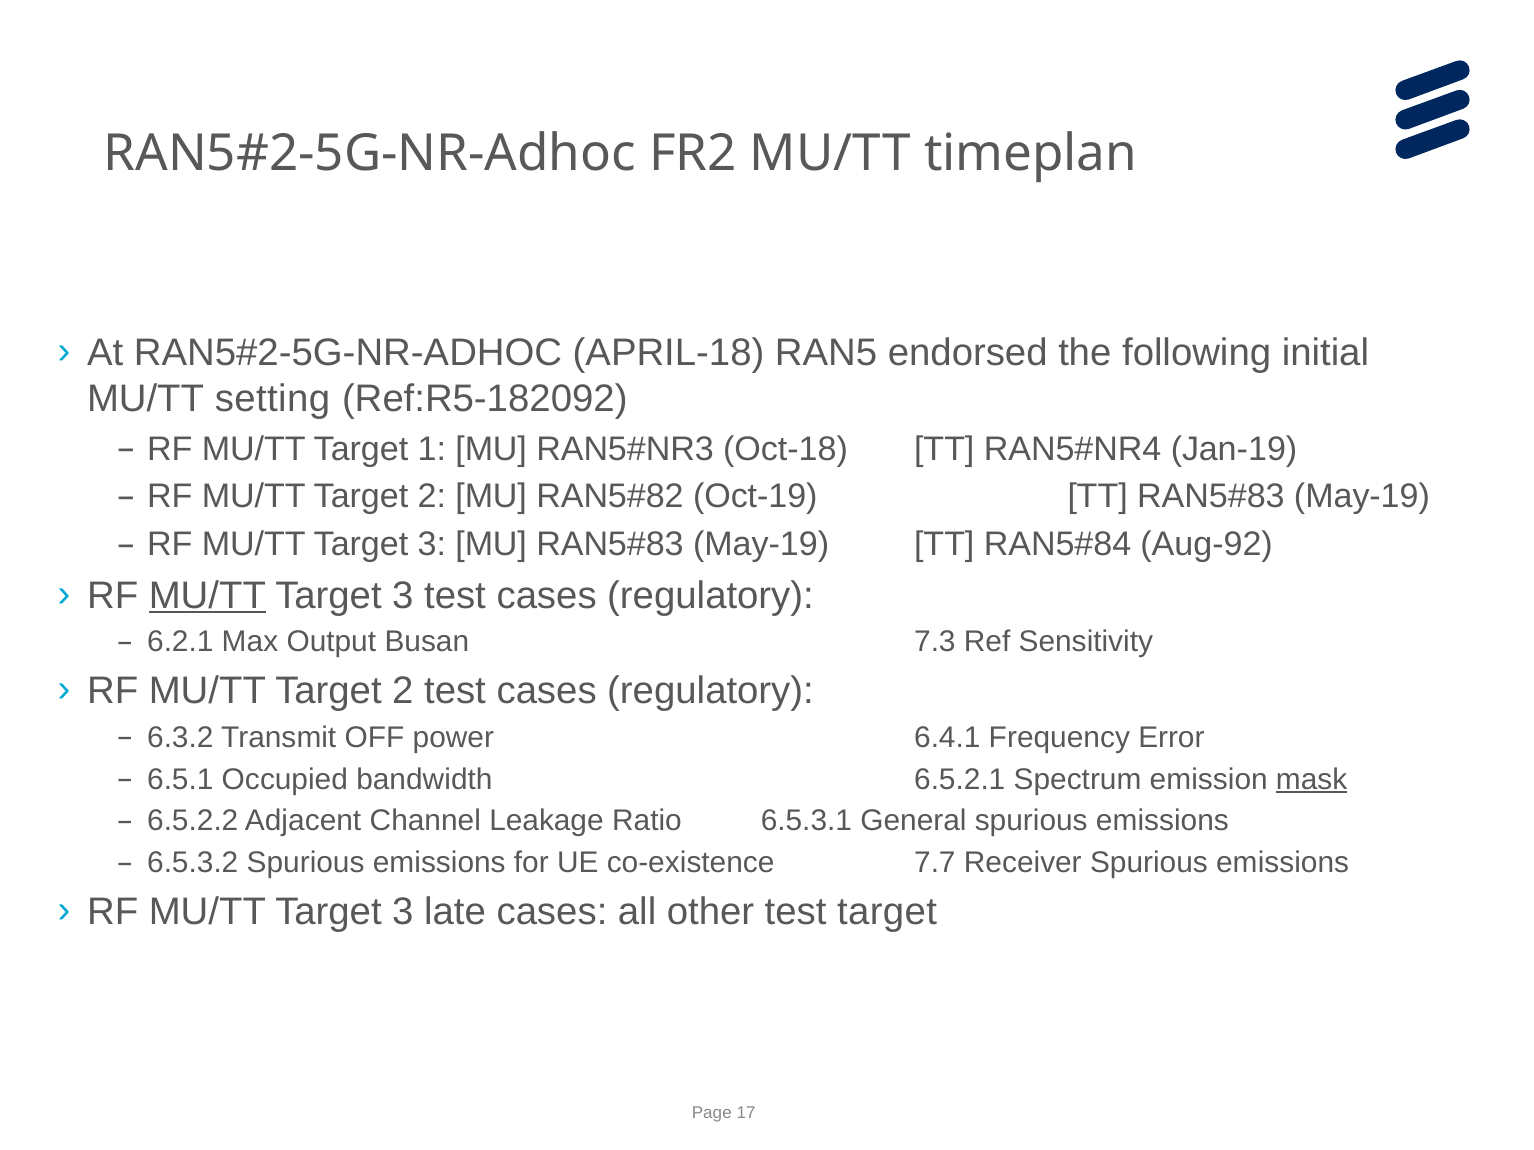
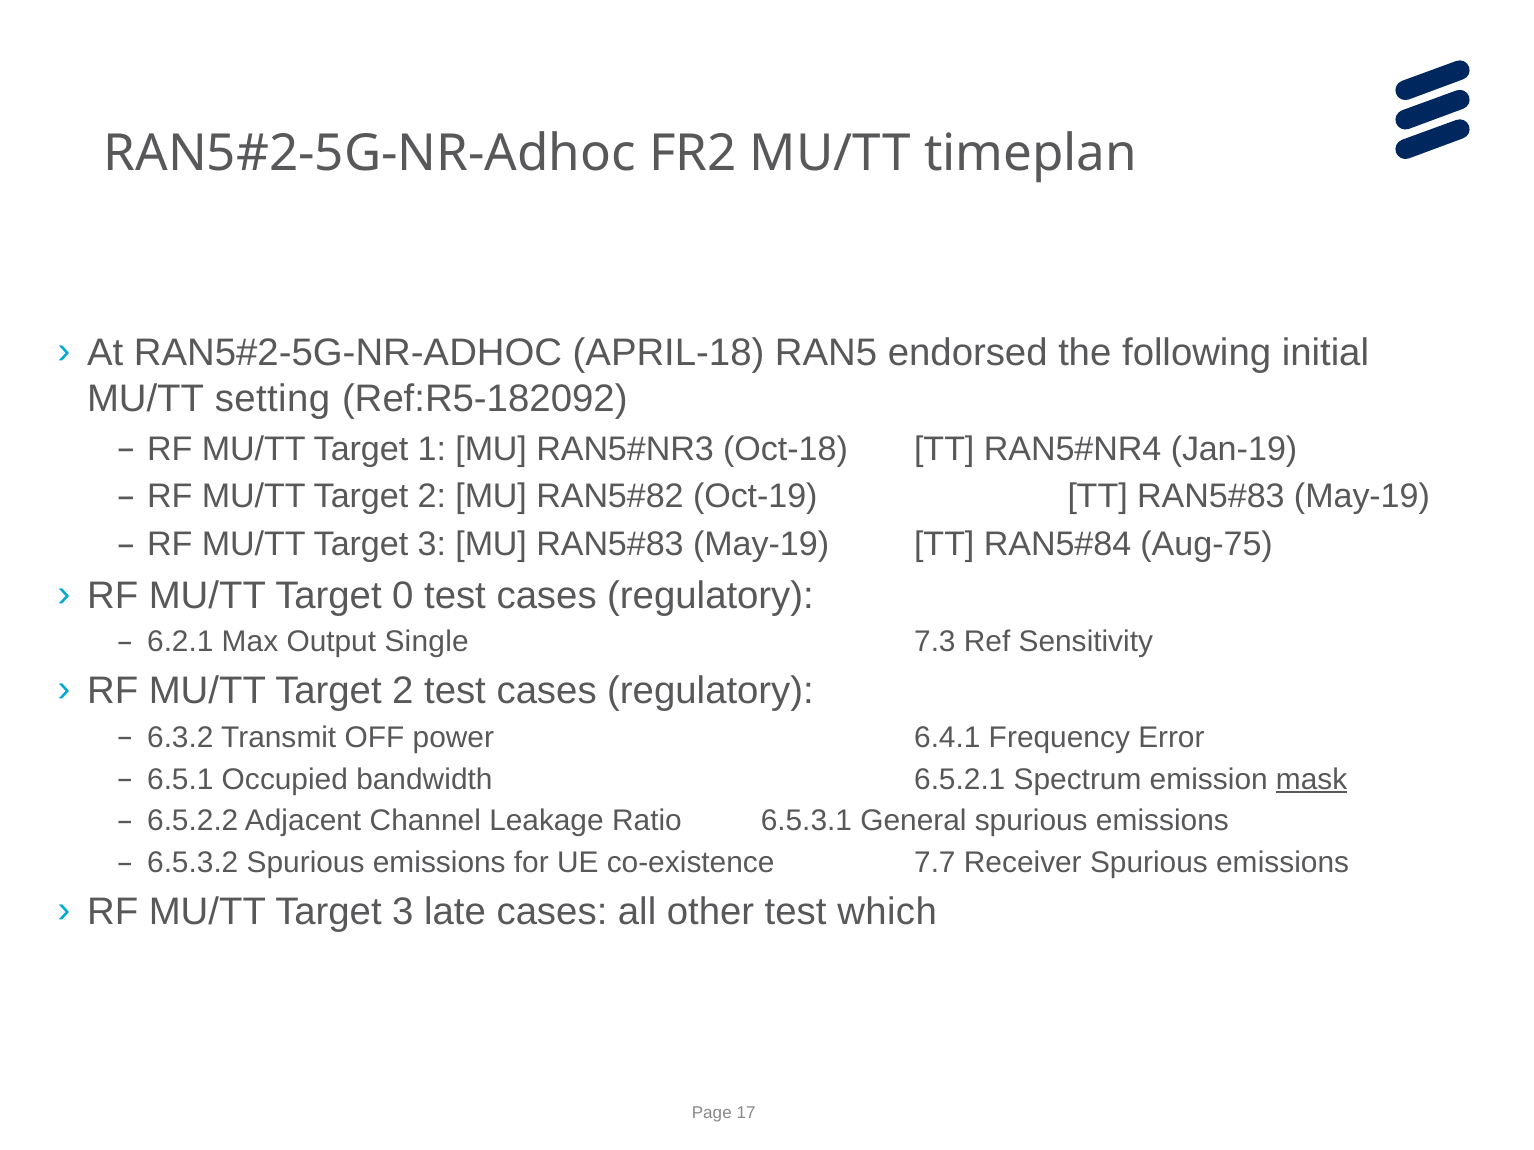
Aug-92: Aug-92 -> Aug-75
MU/TT at (207, 596) underline: present -> none
3 at (403, 596): 3 -> 0
Busan: Busan -> Single
test target: target -> which
